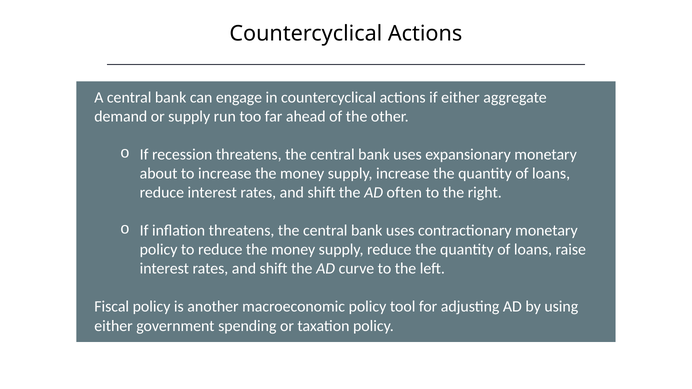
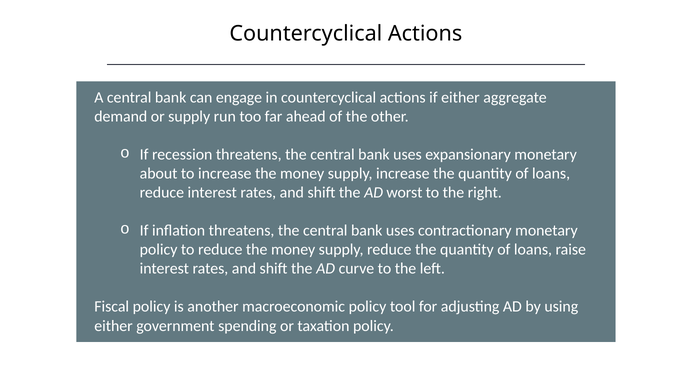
often: often -> worst
